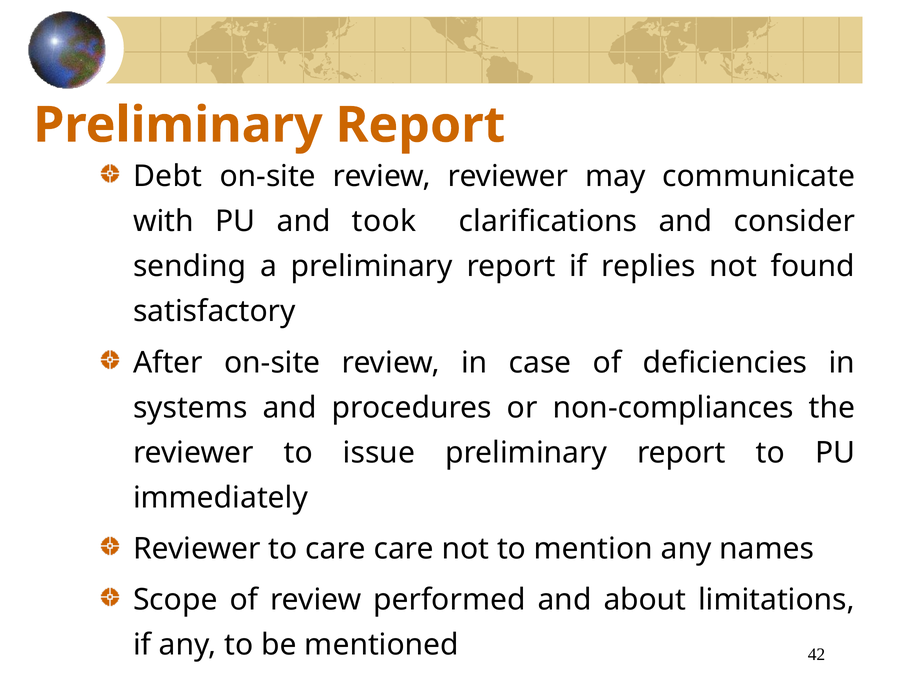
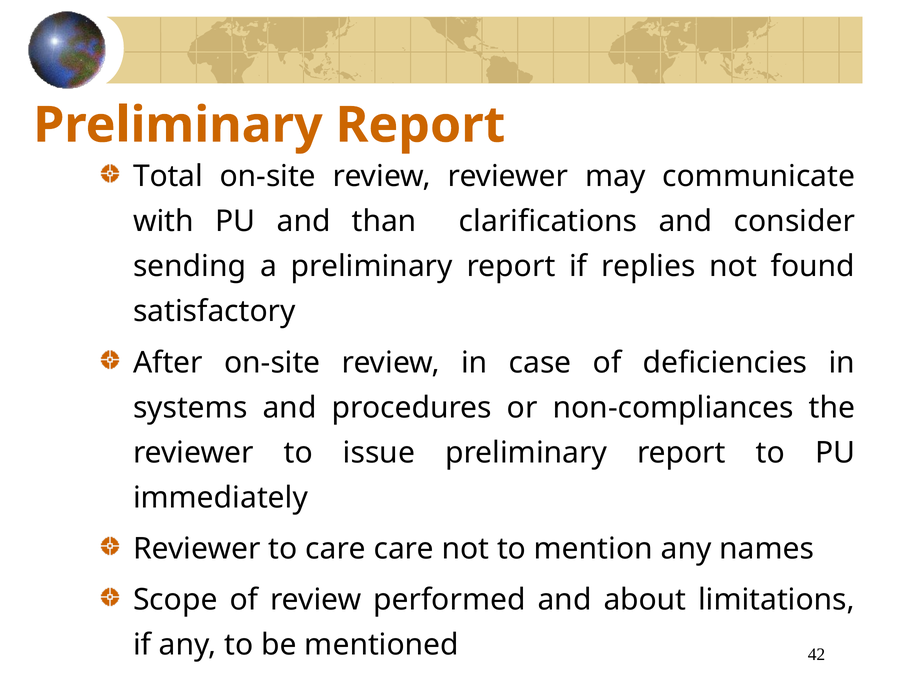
Debt: Debt -> Total
took: took -> than
